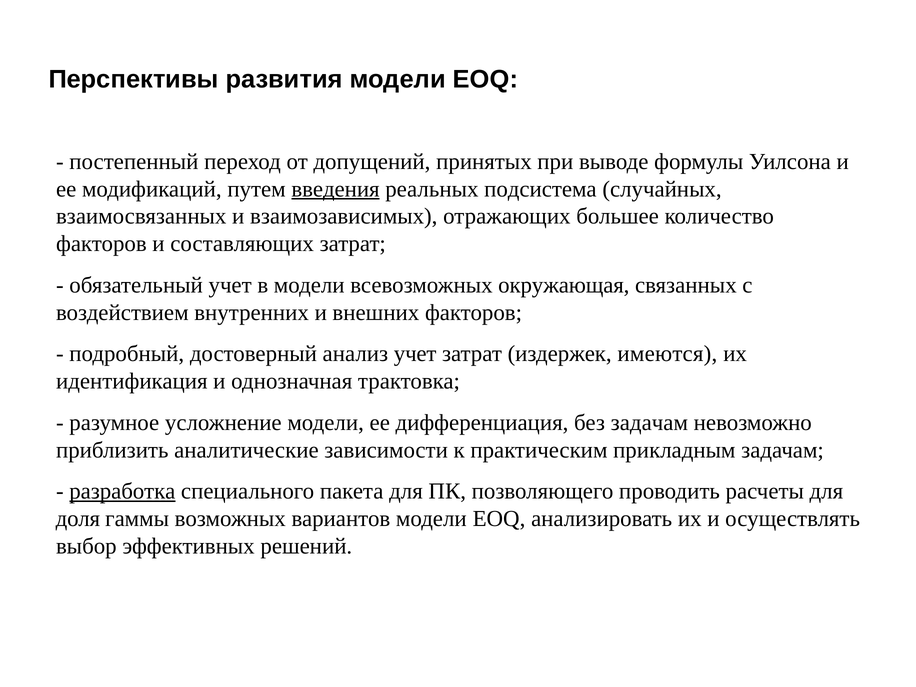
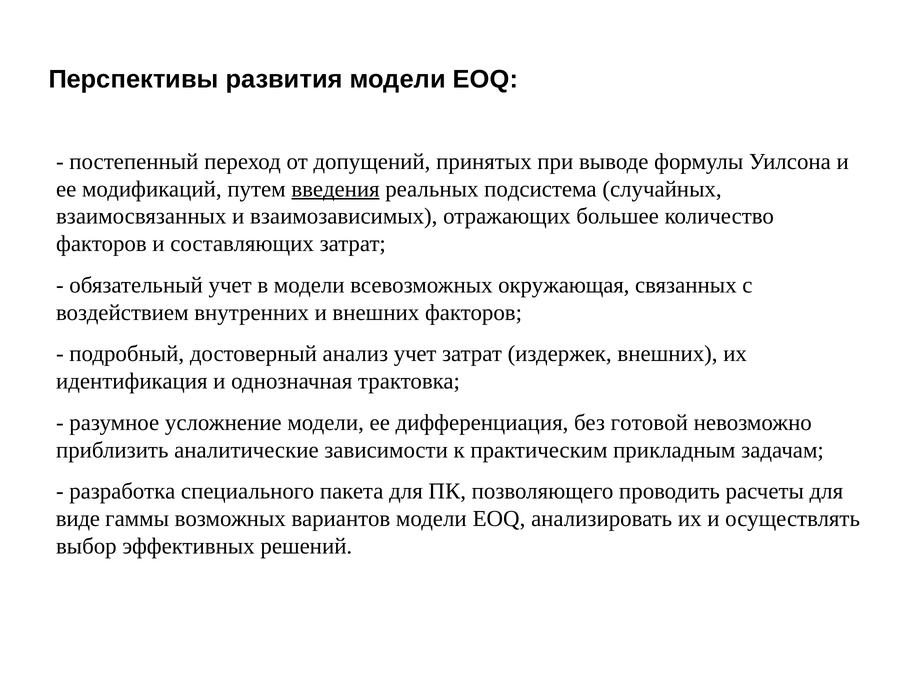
издержек имеются: имеются -> внешних
без задачам: задачам -> готовой
разработка underline: present -> none
доля: доля -> виде
